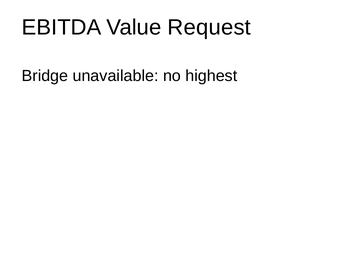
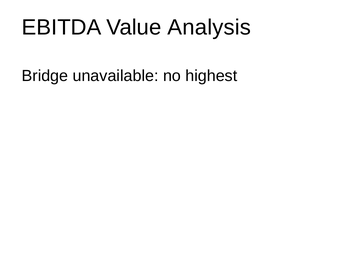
Request: Request -> Analysis
